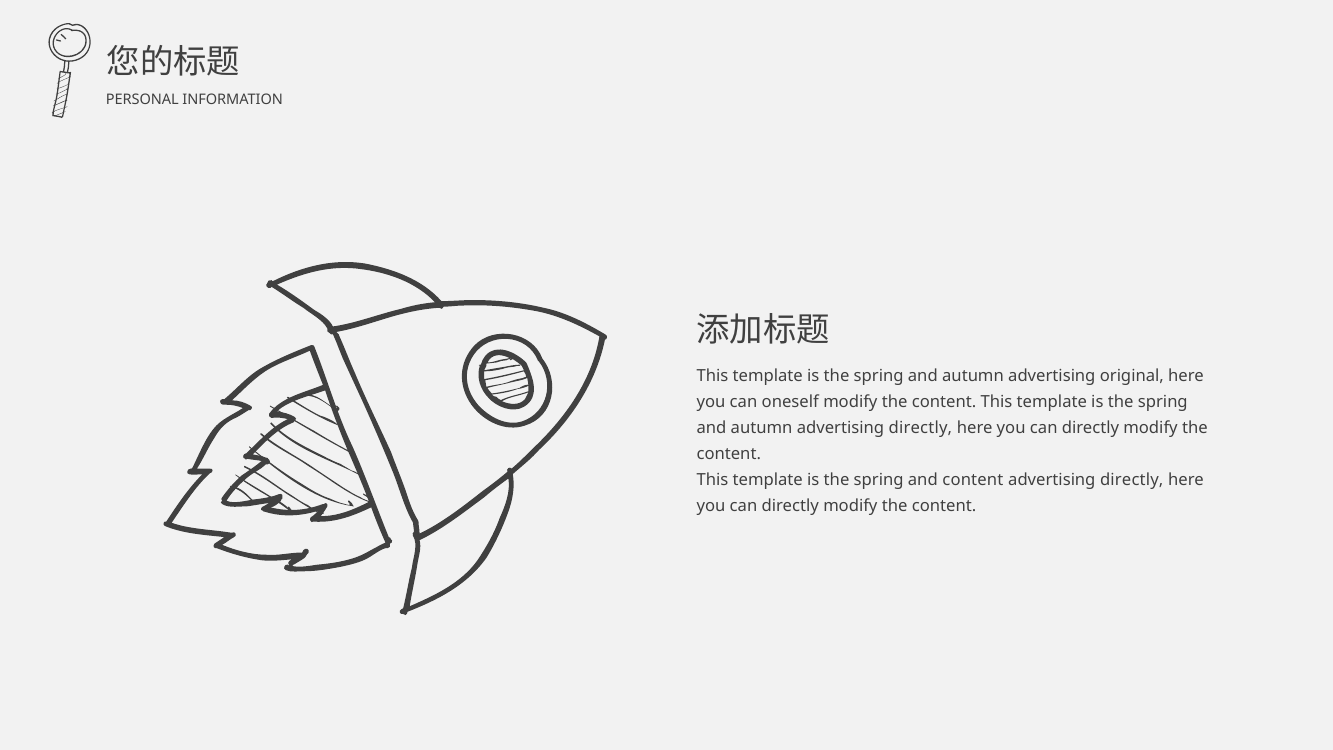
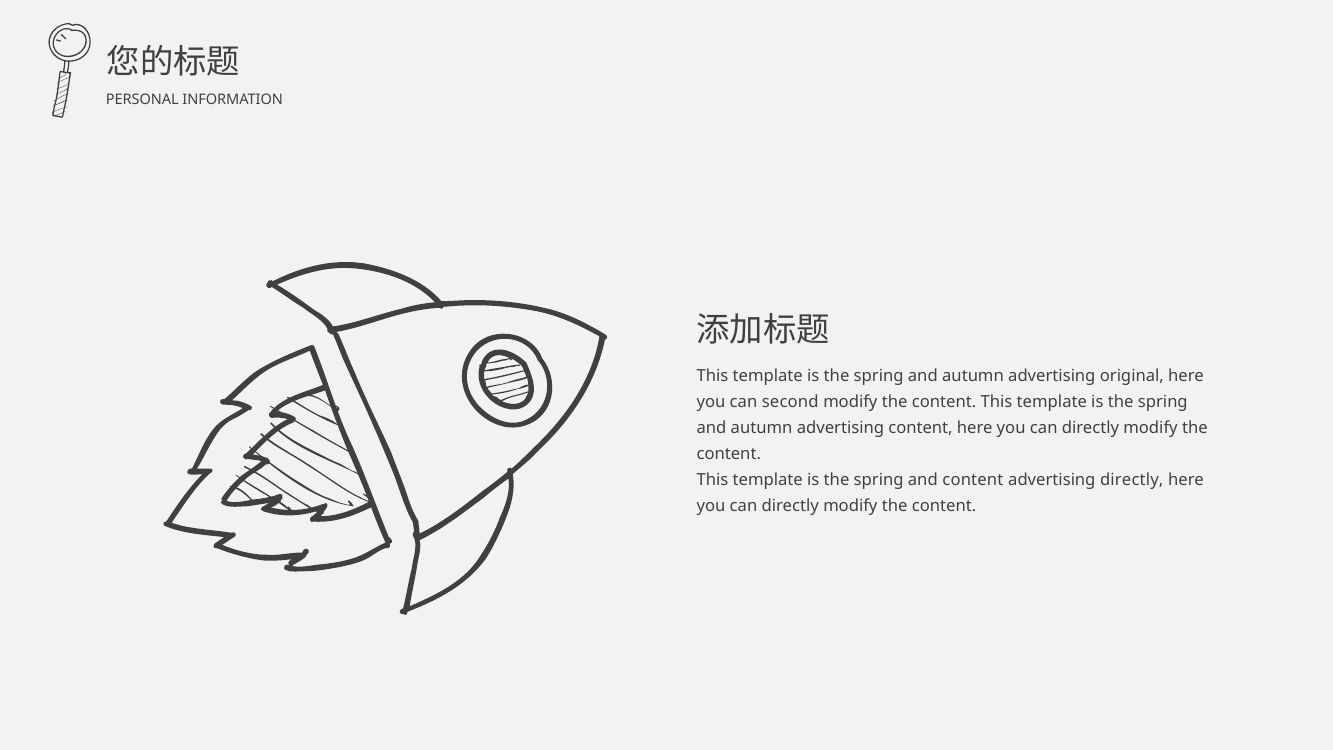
oneself: oneself -> second
autumn advertising directly: directly -> content
